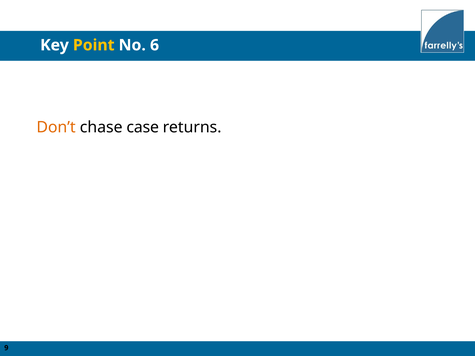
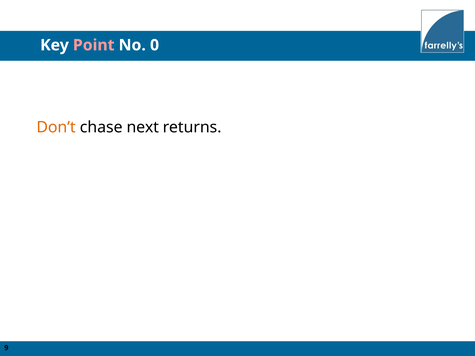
Point colour: yellow -> pink
6: 6 -> 0
case: case -> next
